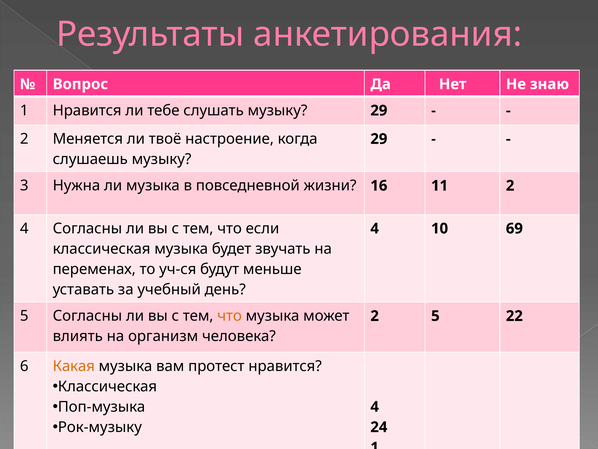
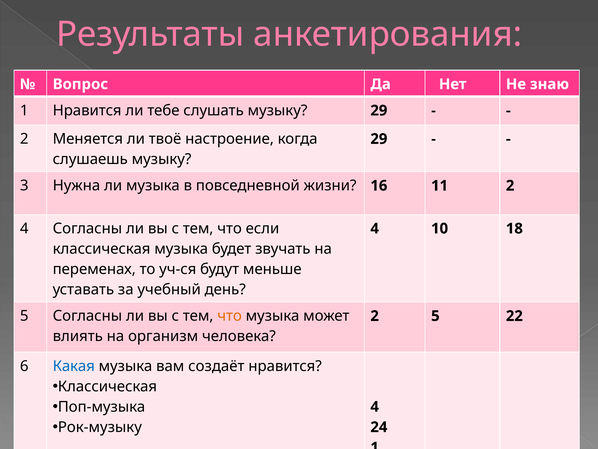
69: 69 -> 18
Какая colour: orange -> blue
протест: протест -> создаёт
